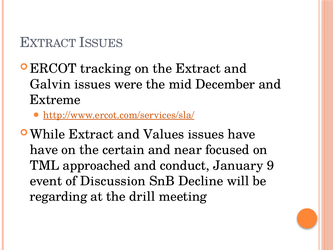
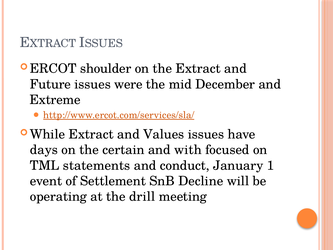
tracking: tracking -> shoulder
Galvin: Galvin -> Future
have at (44, 150): have -> days
near: near -> with
approached: approached -> statements
9: 9 -> 1
Discussion: Discussion -> Settlement
regarding: regarding -> operating
